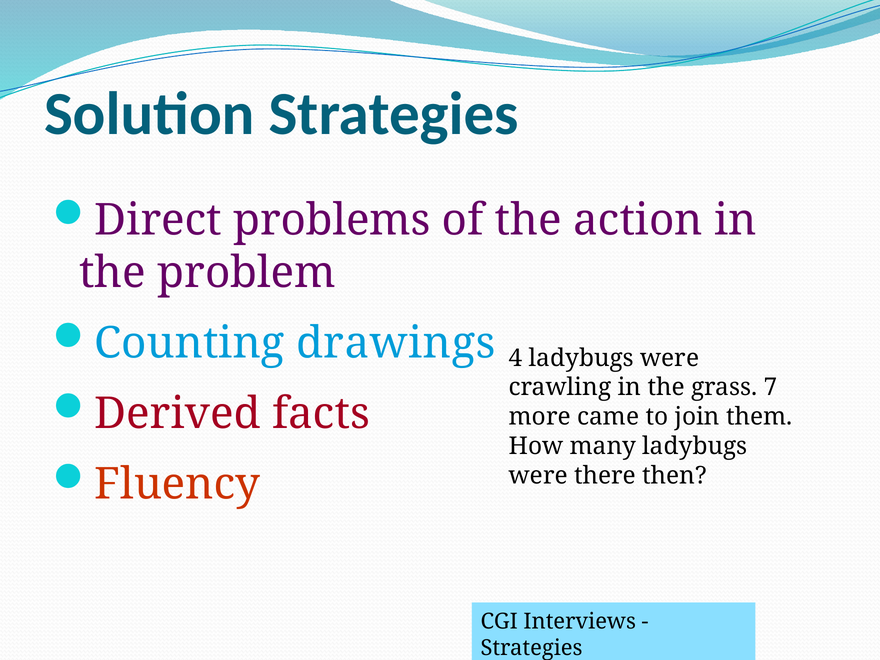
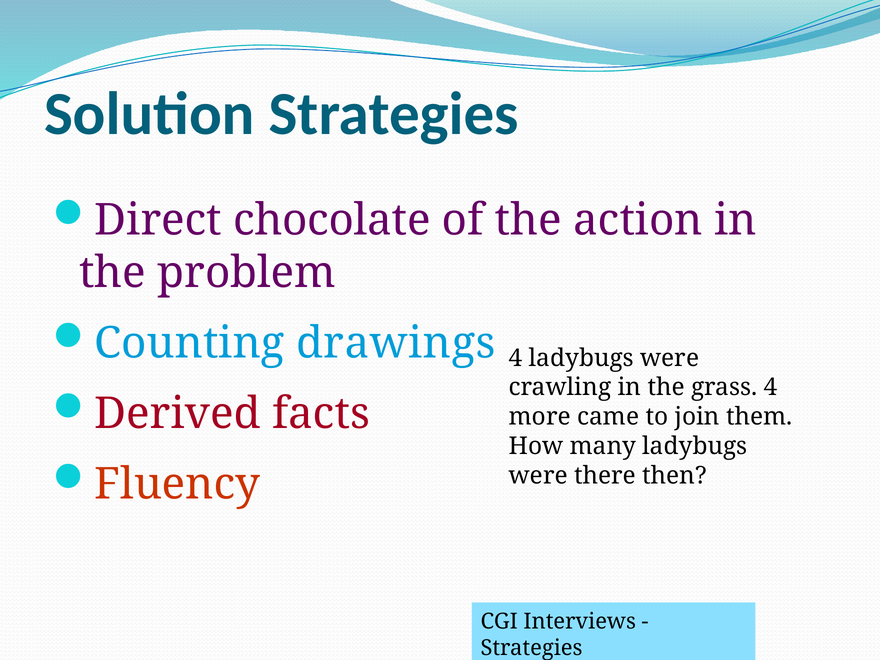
problems: problems -> chocolate
grass 7: 7 -> 4
